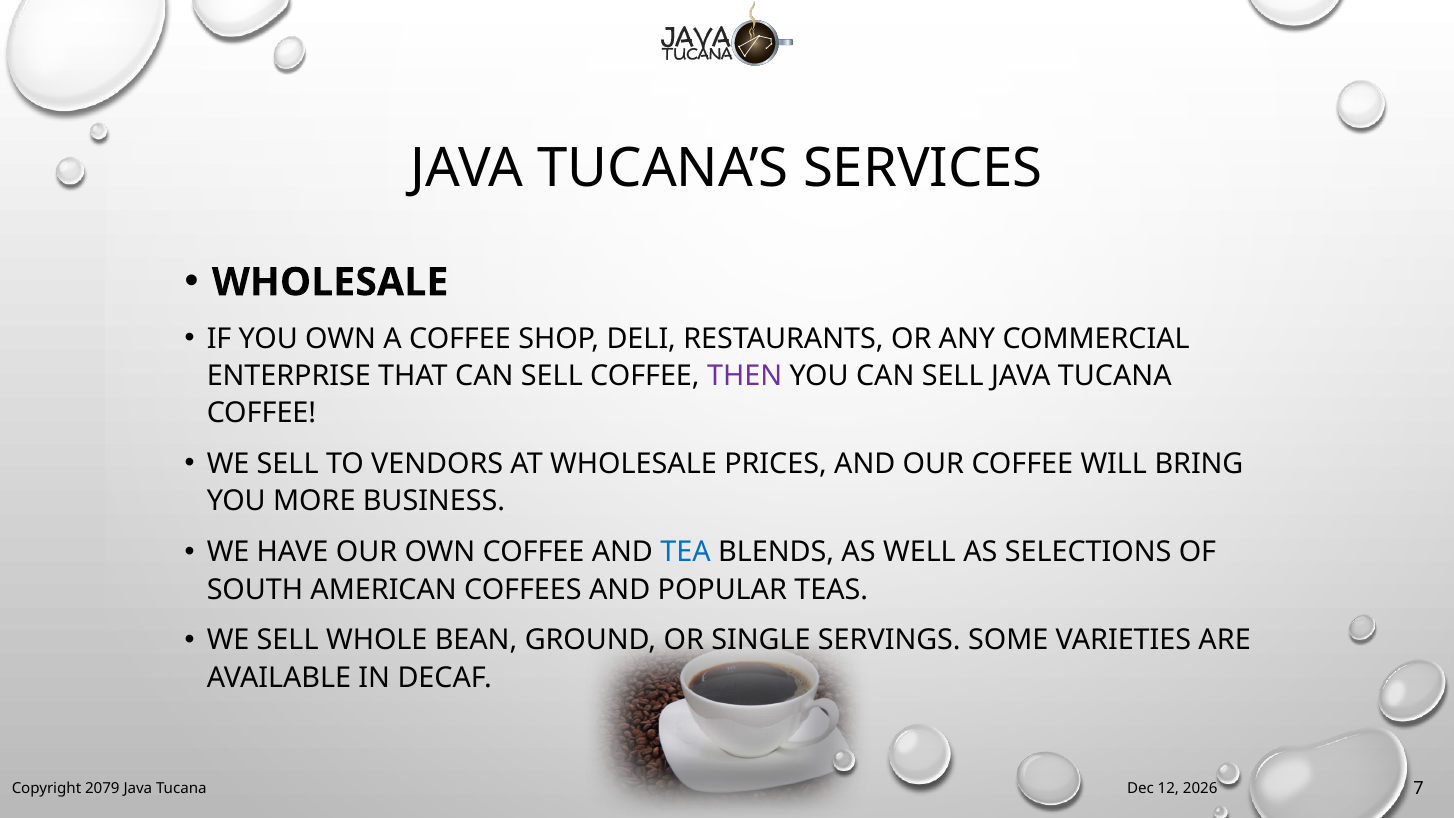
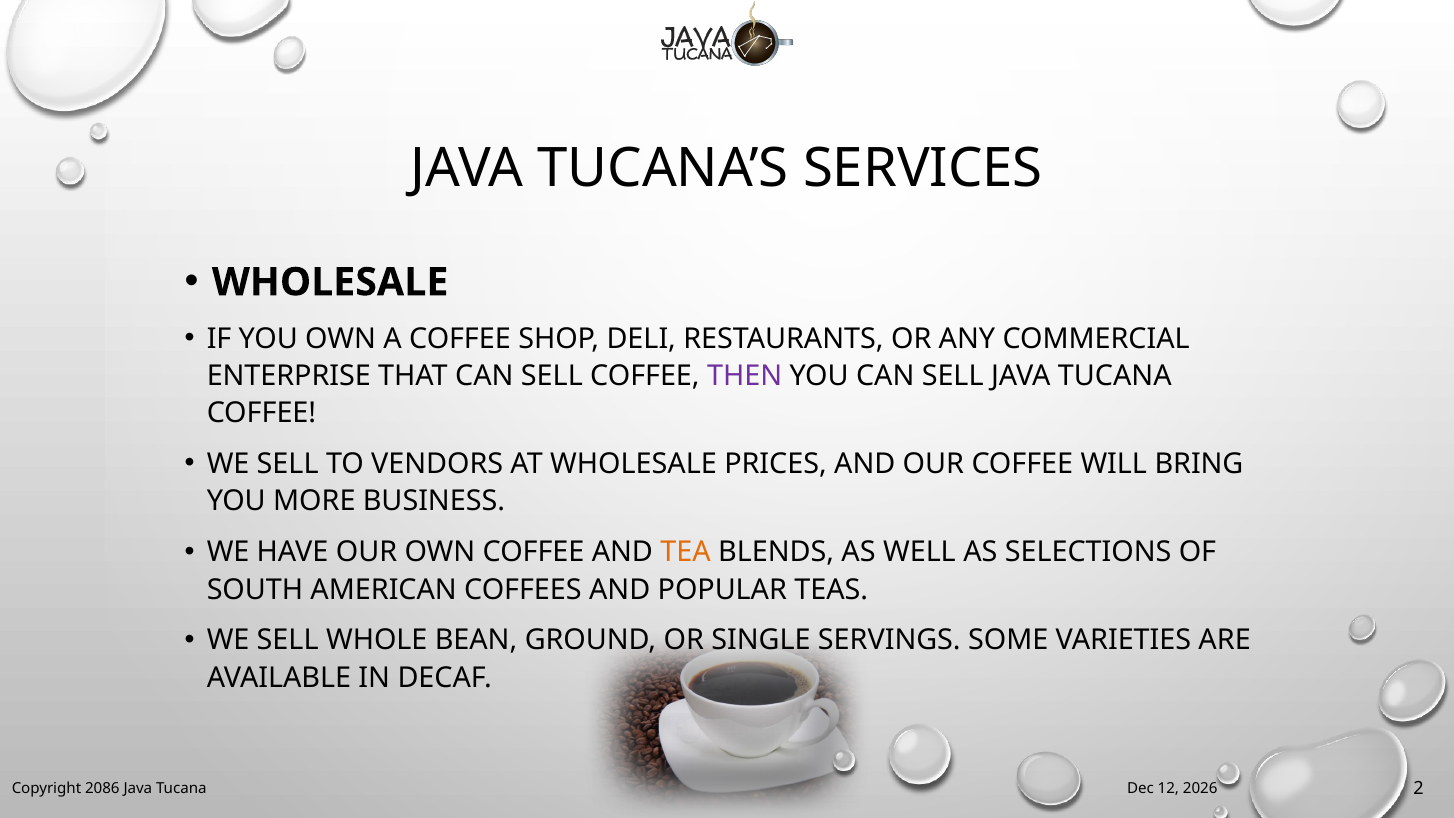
TEA colour: blue -> orange
2079: 2079 -> 2086
7: 7 -> 2
